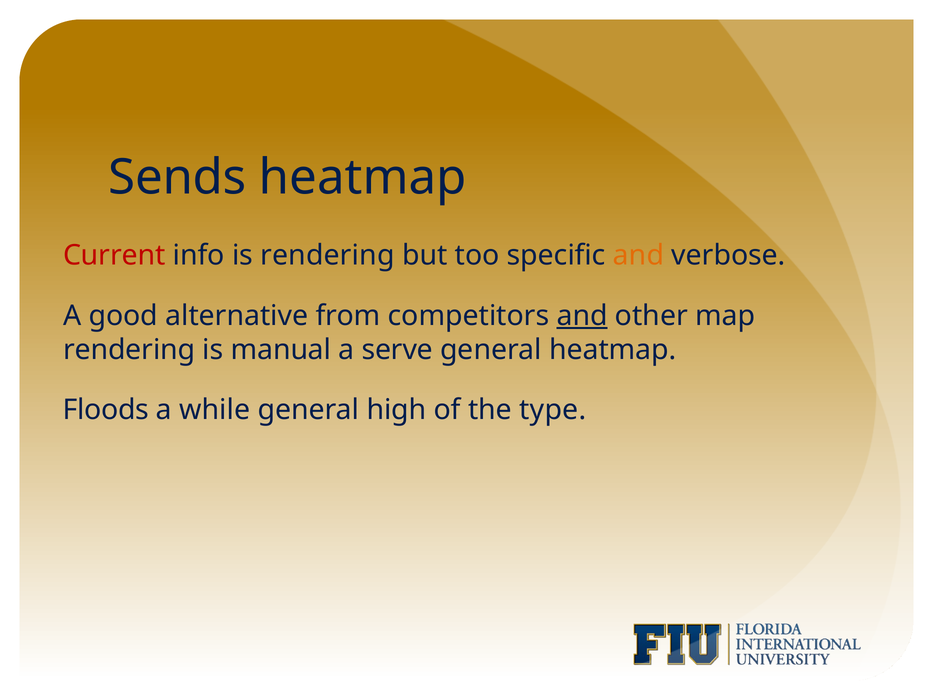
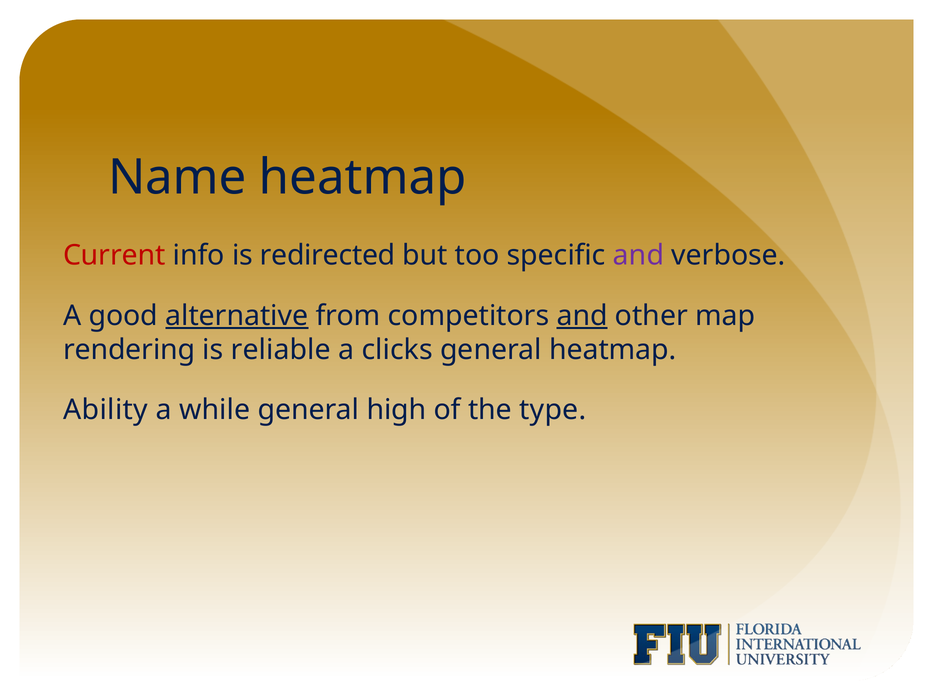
Sends: Sends -> Name
is rendering: rendering -> redirected
and at (639, 255) colour: orange -> purple
alternative underline: none -> present
manual: manual -> reliable
serve: serve -> clicks
Floods: Floods -> Ability
